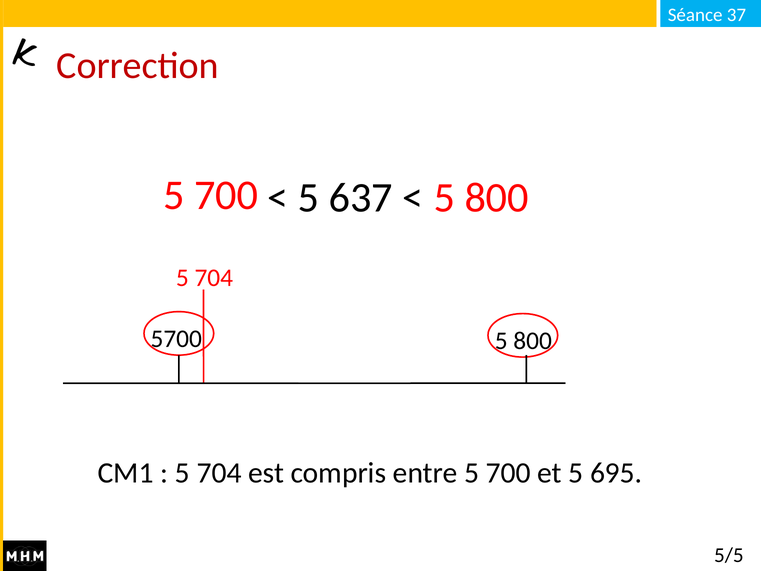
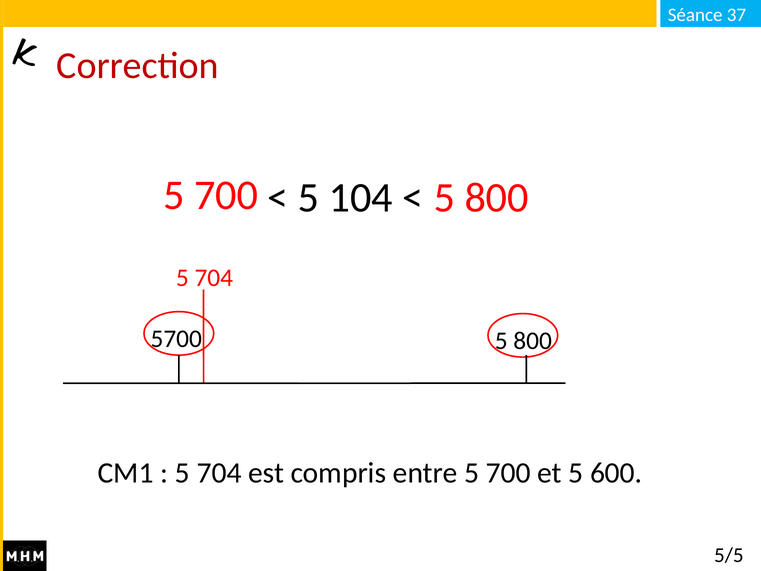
637: 637 -> 104
695: 695 -> 600
